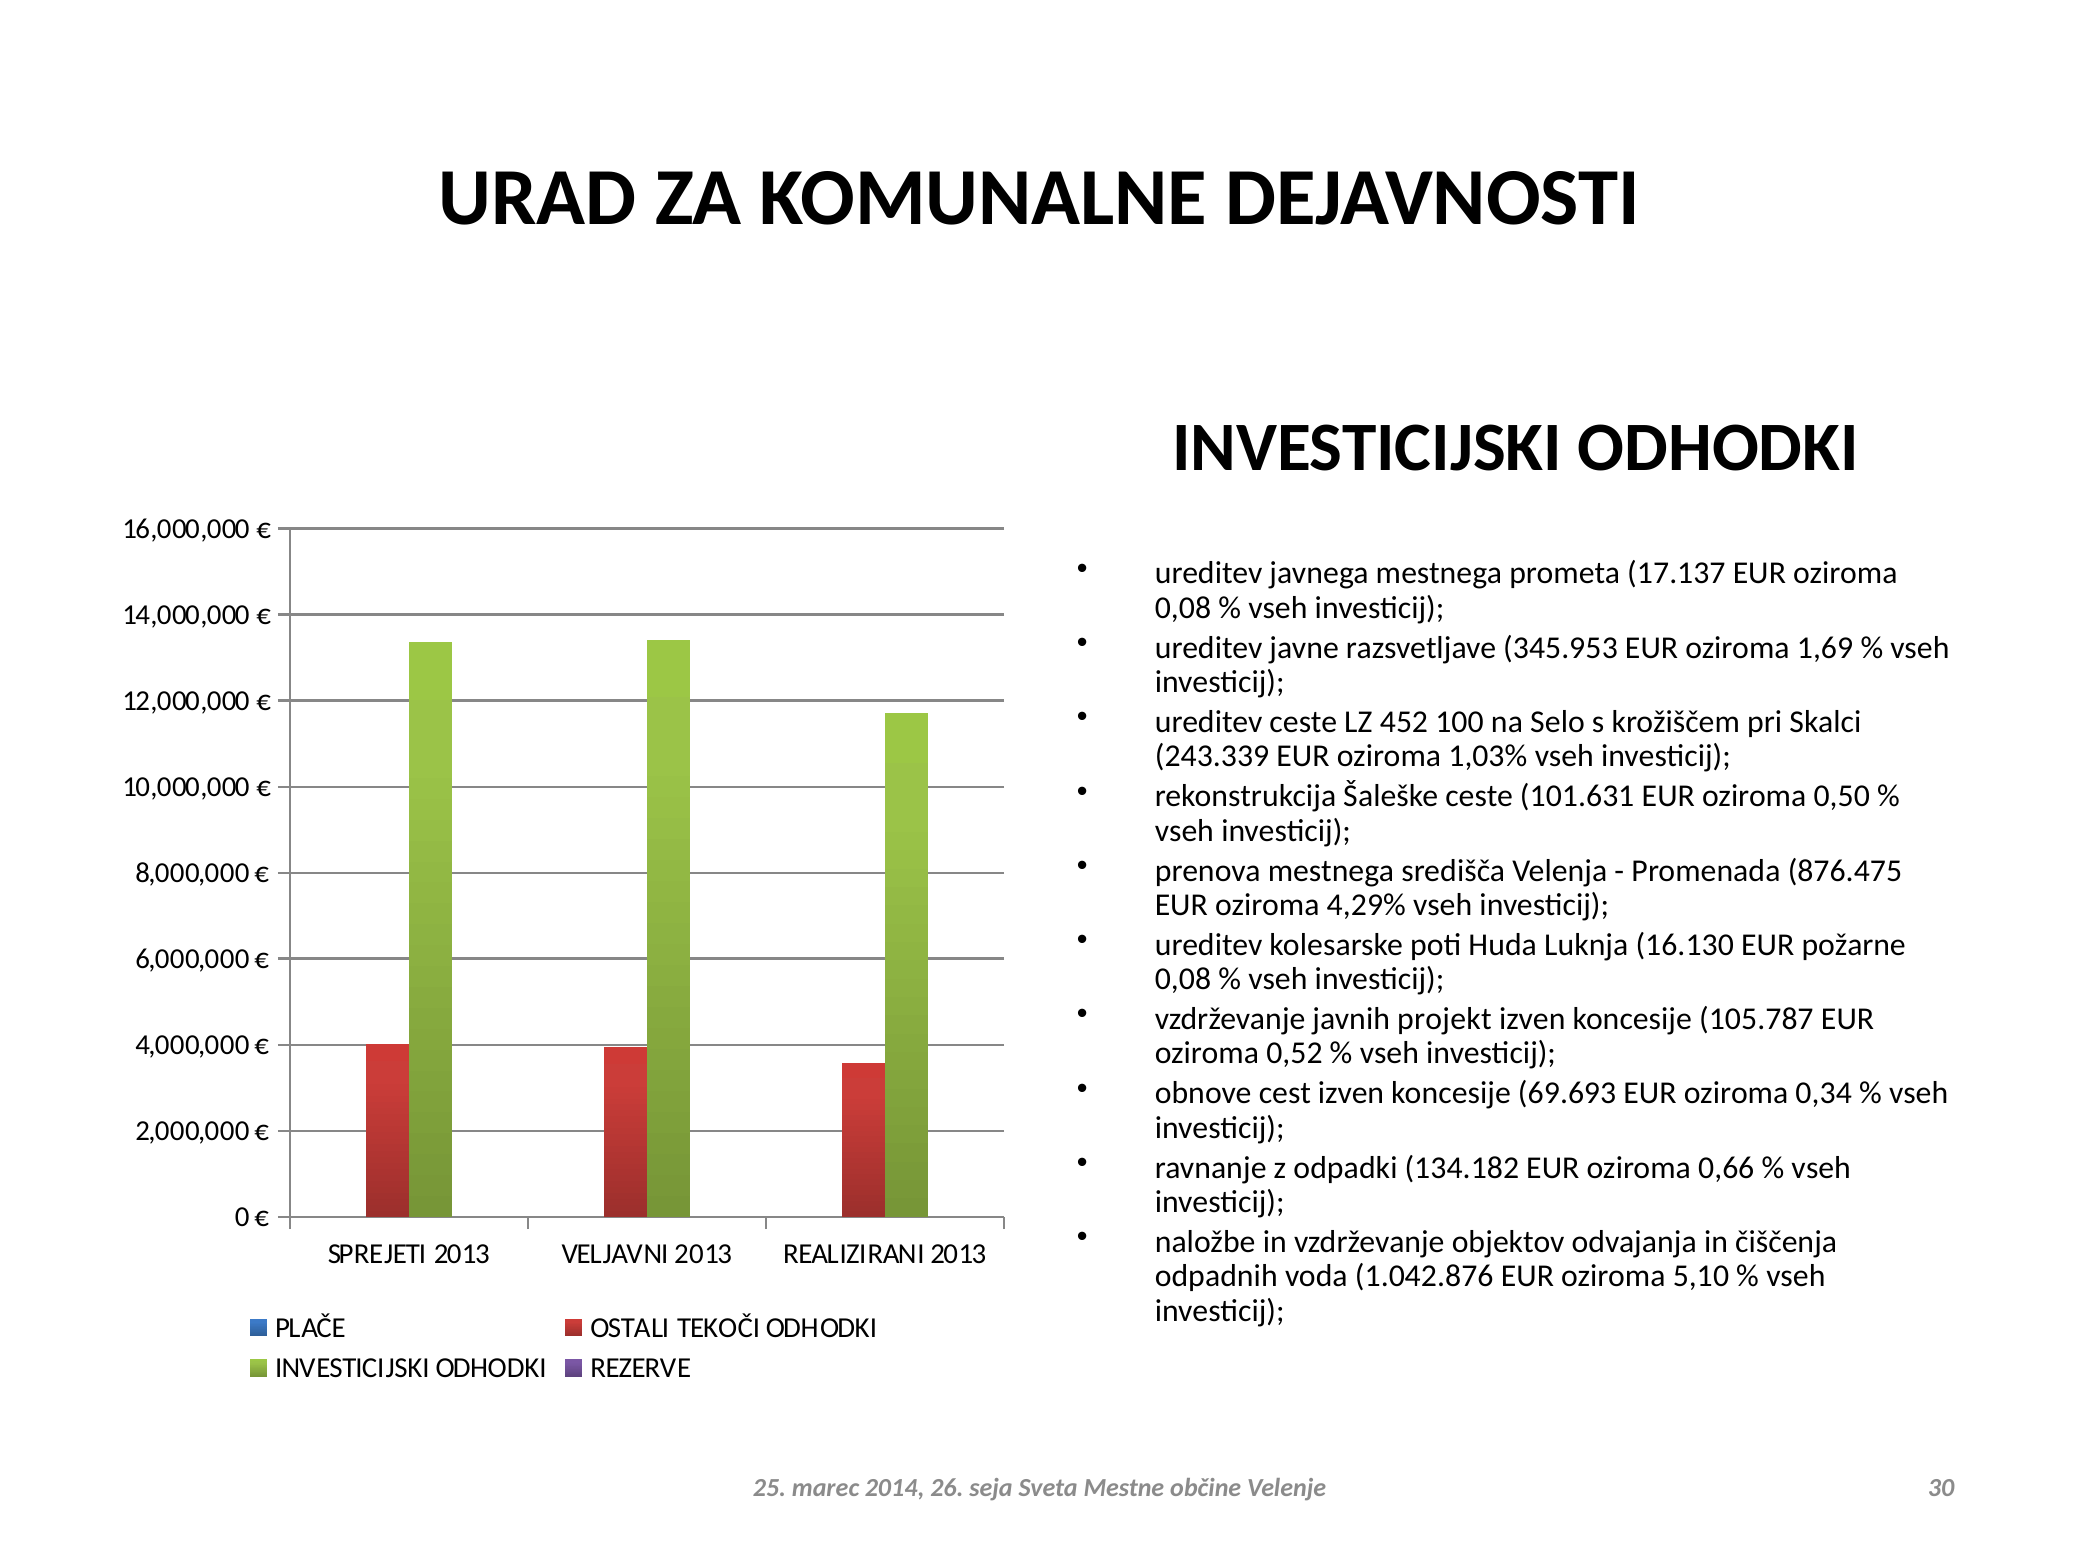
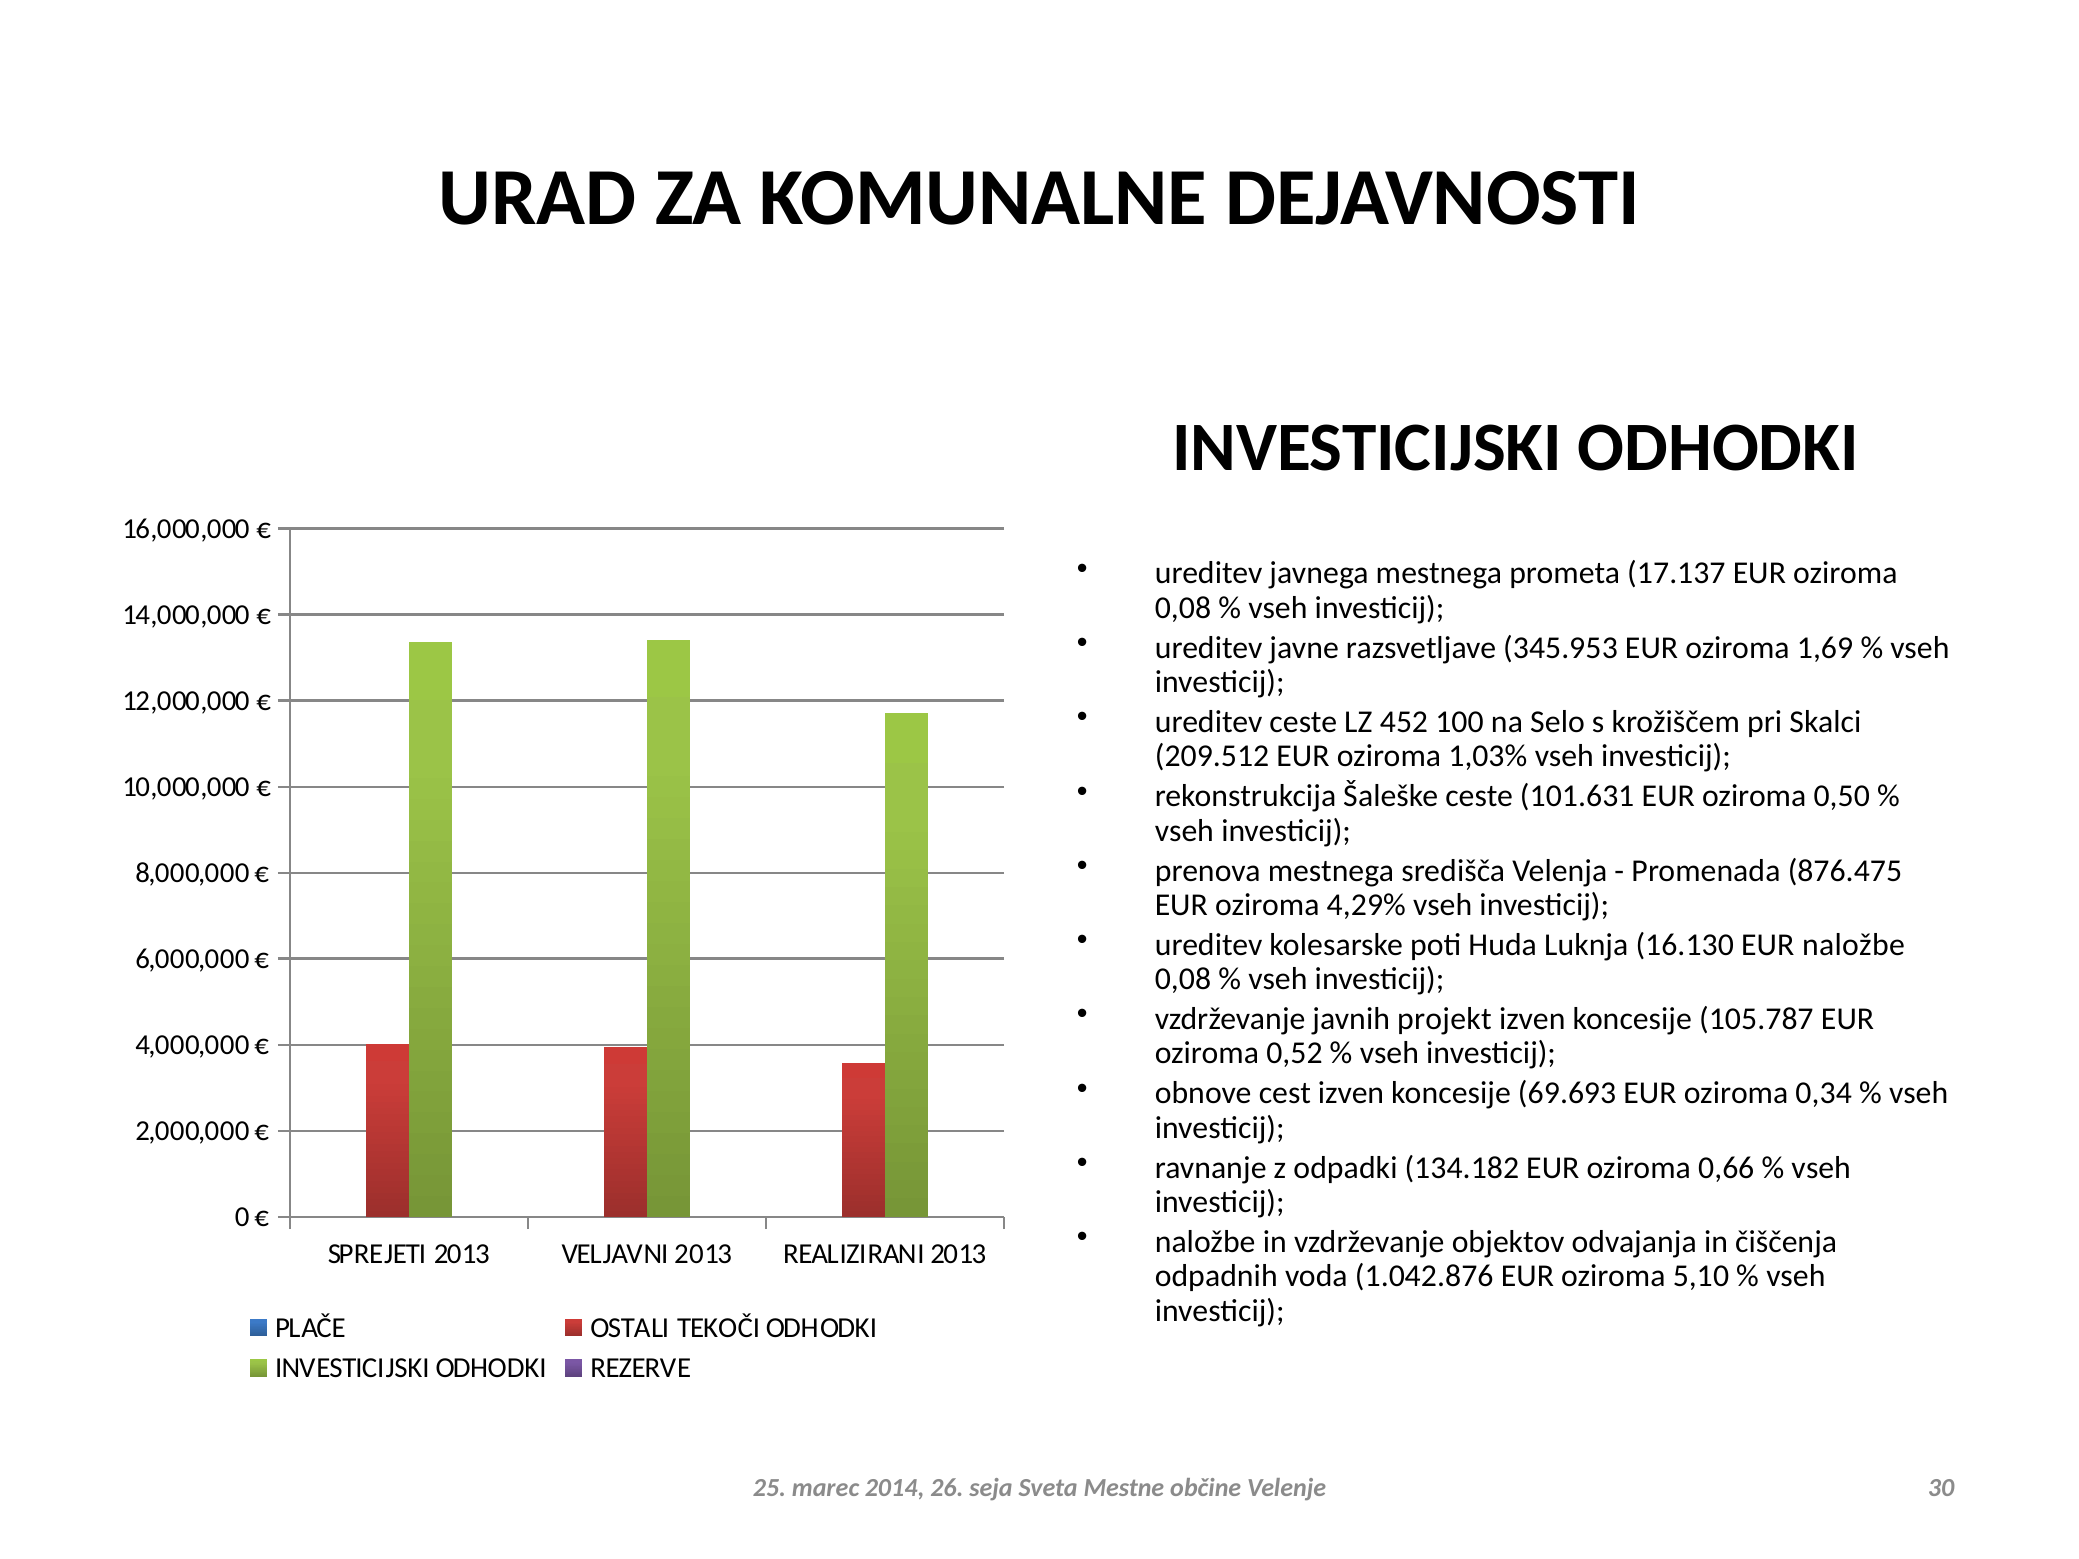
243.339: 243.339 -> 209.512
EUR požarne: požarne -> naložbe
